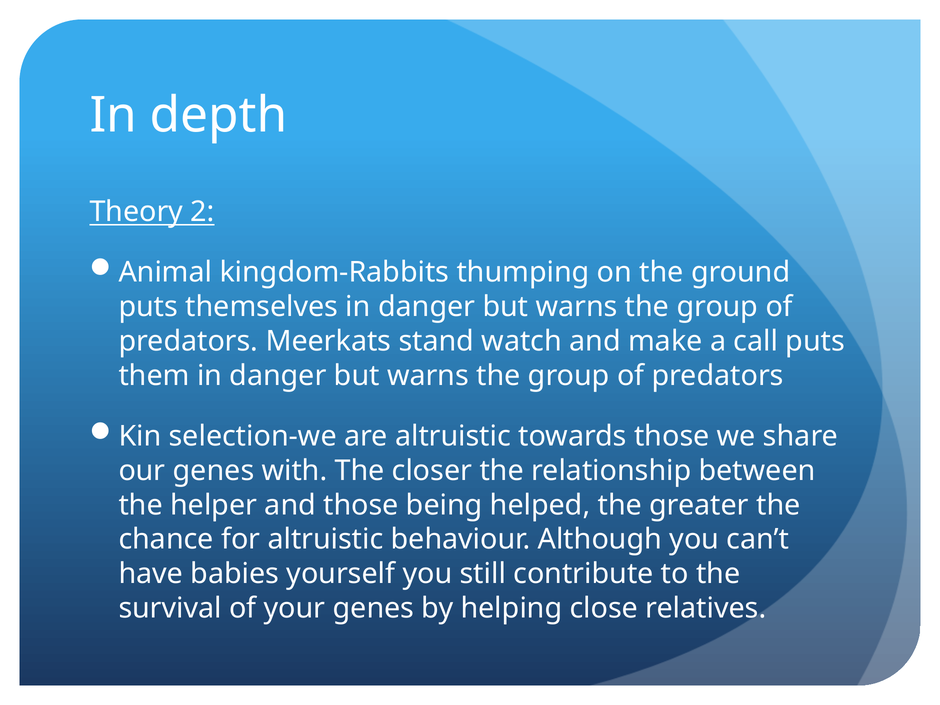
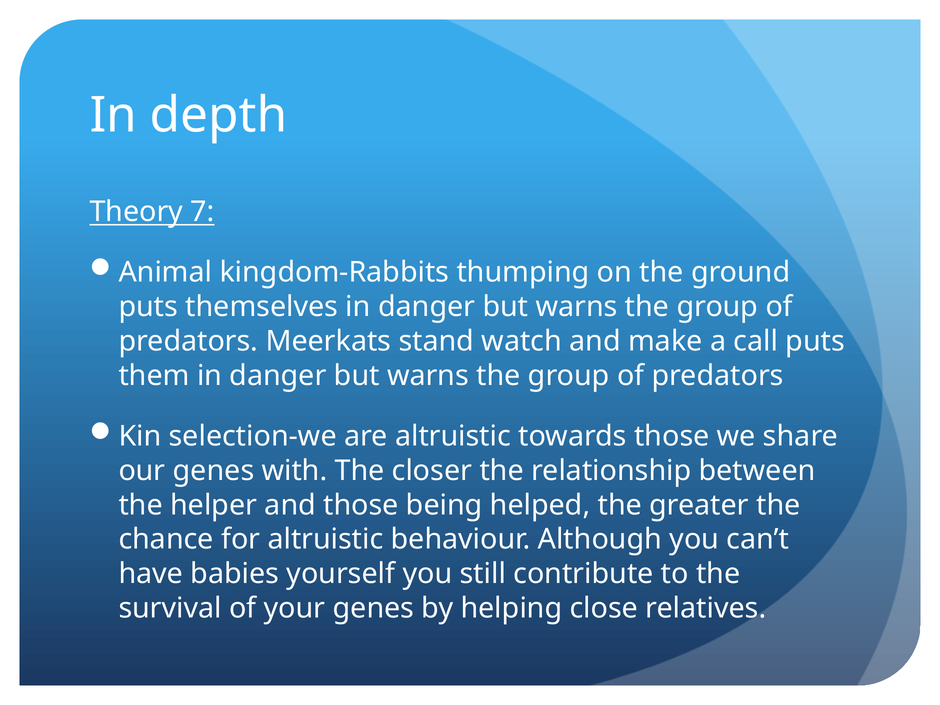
2: 2 -> 7
